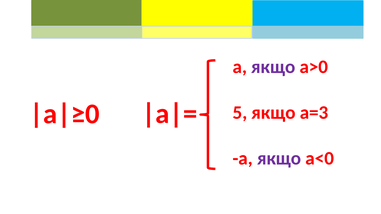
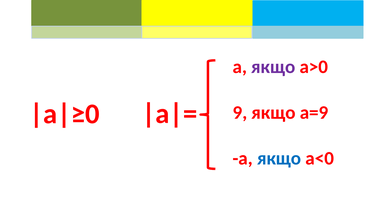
5: 5 -> 9
а=3: а=3 -> а=9
якщо at (279, 159) colour: purple -> blue
